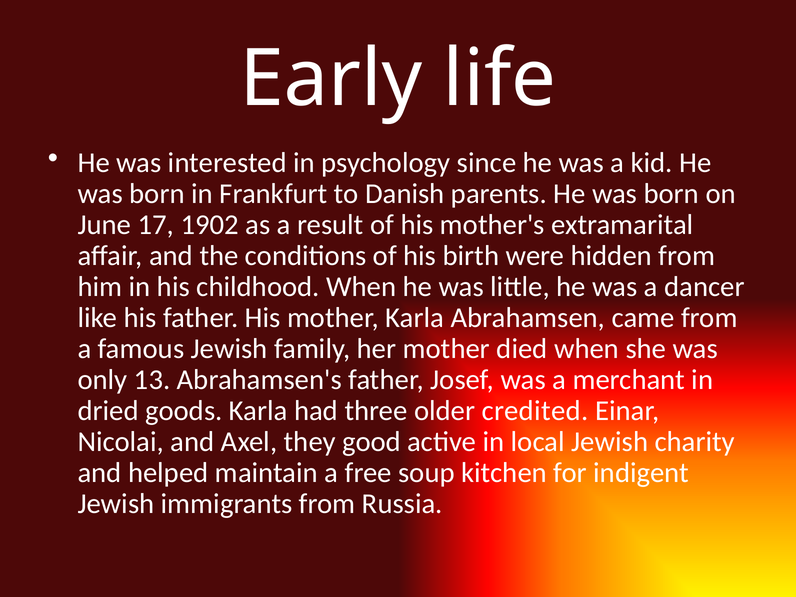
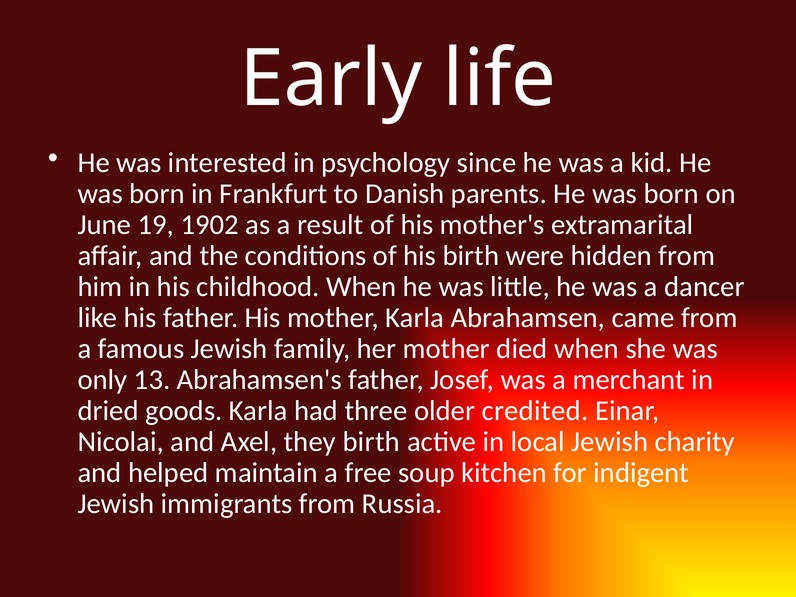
17: 17 -> 19
they good: good -> birth
